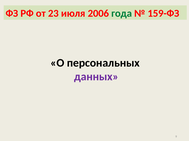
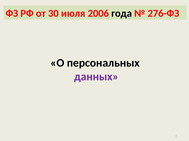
23: 23 -> 30
года colour: green -> black
159-ФЗ: 159-ФЗ -> 276-ФЗ
